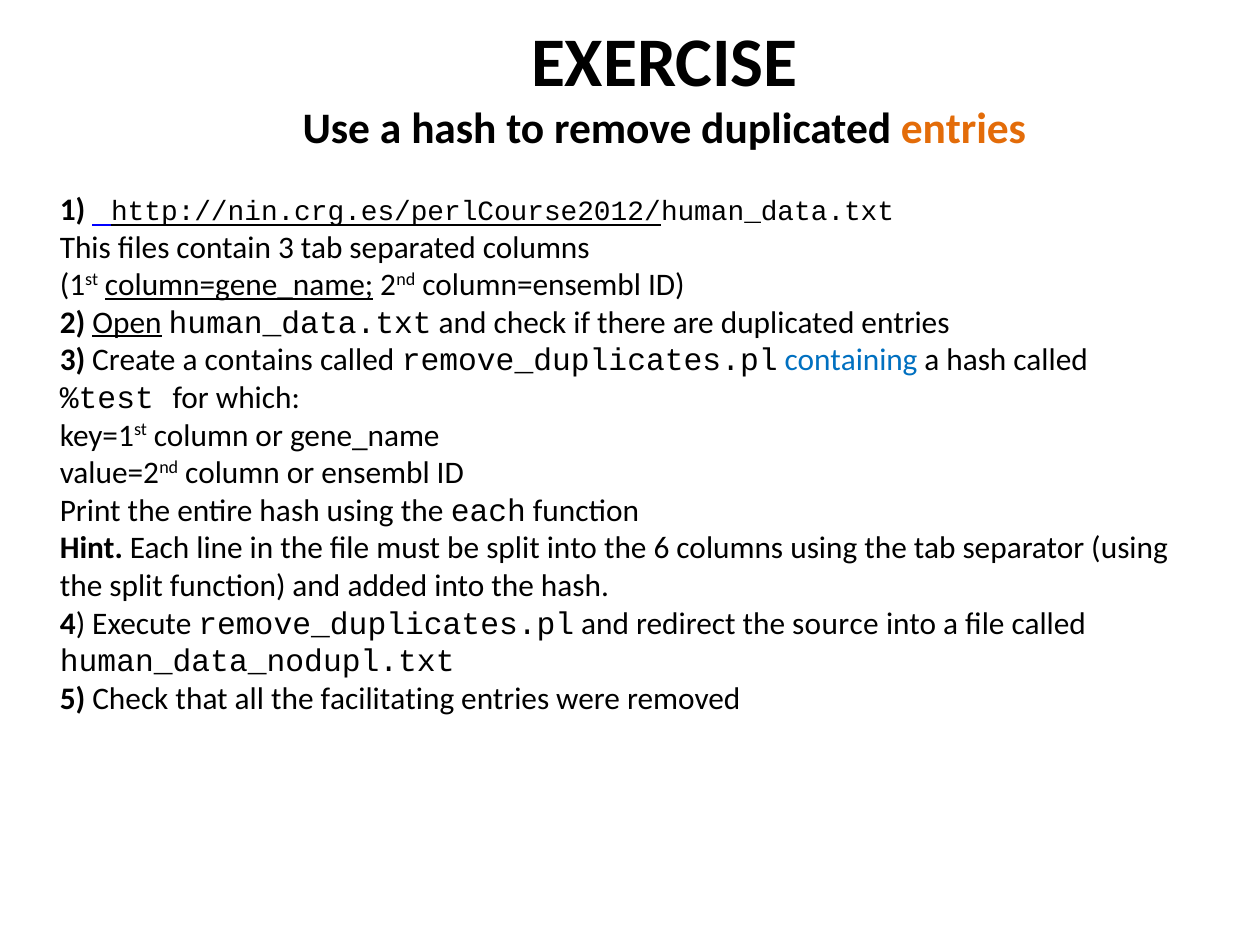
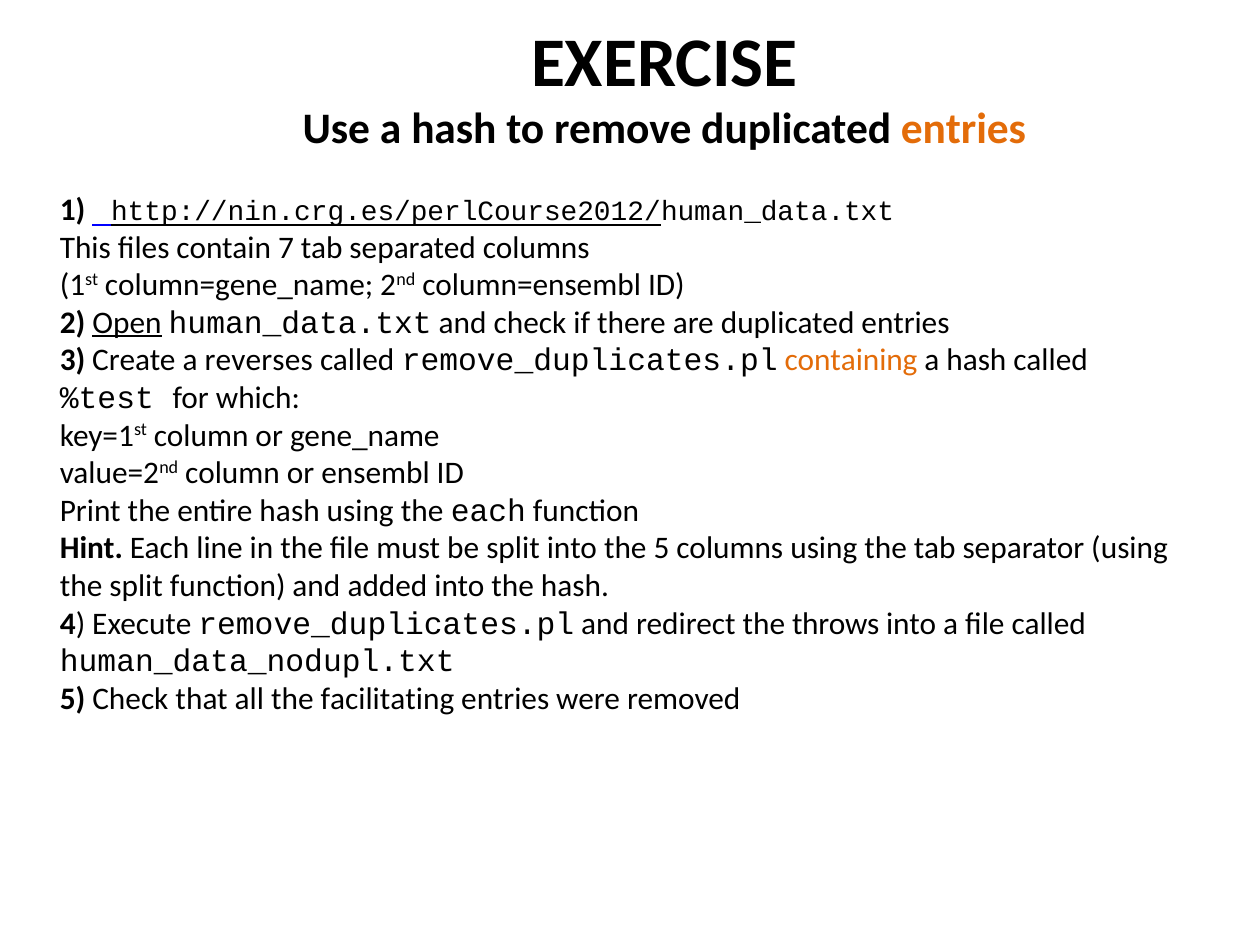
contain 3: 3 -> 7
column=gene_name underline: present -> none
contains: contains -> reverses
containing colour: blue -> orange
the 6: 6 -> 5
source: source -> throws
